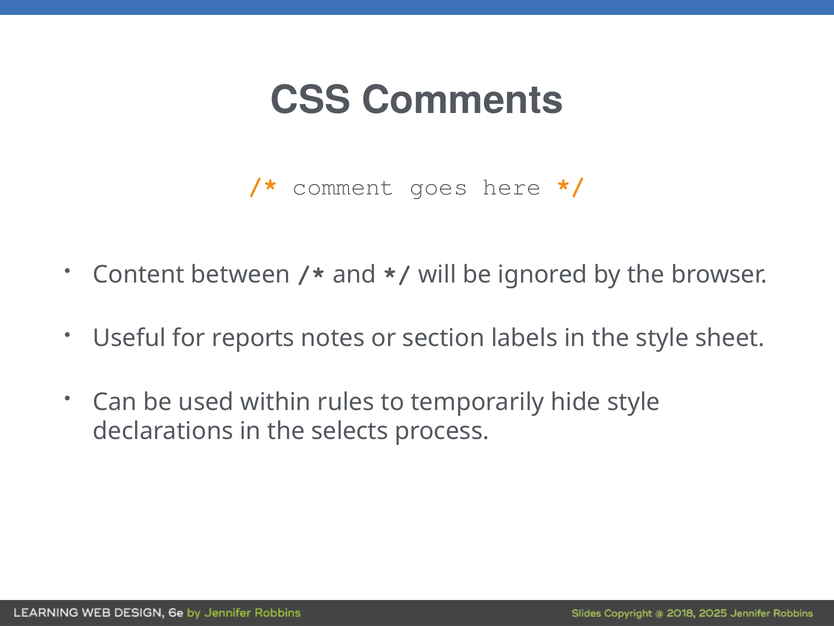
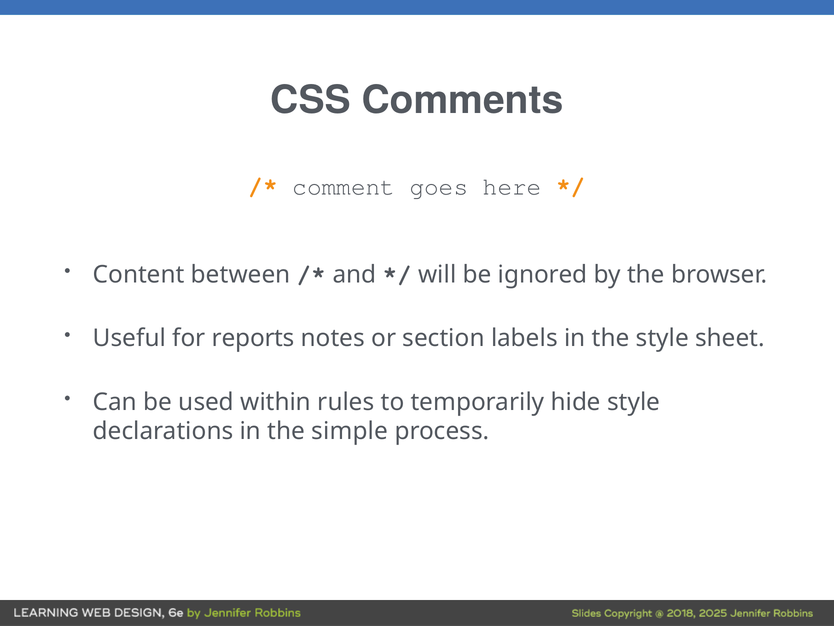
selects: selects -> simple
